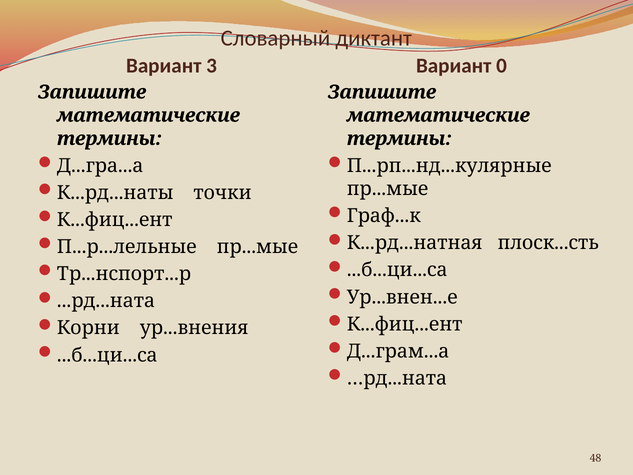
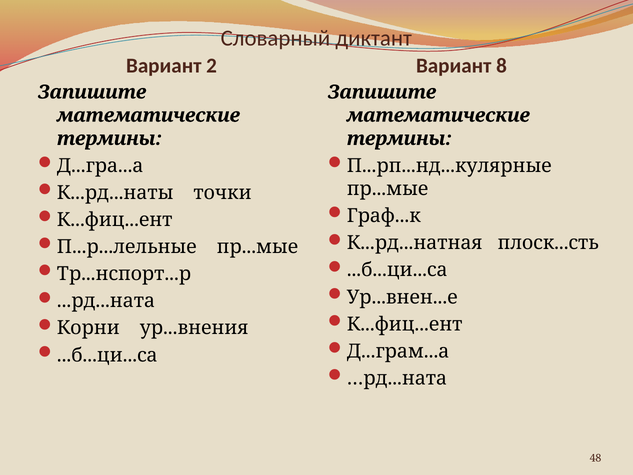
3: 3 -> 2
0: 0 -> 8
